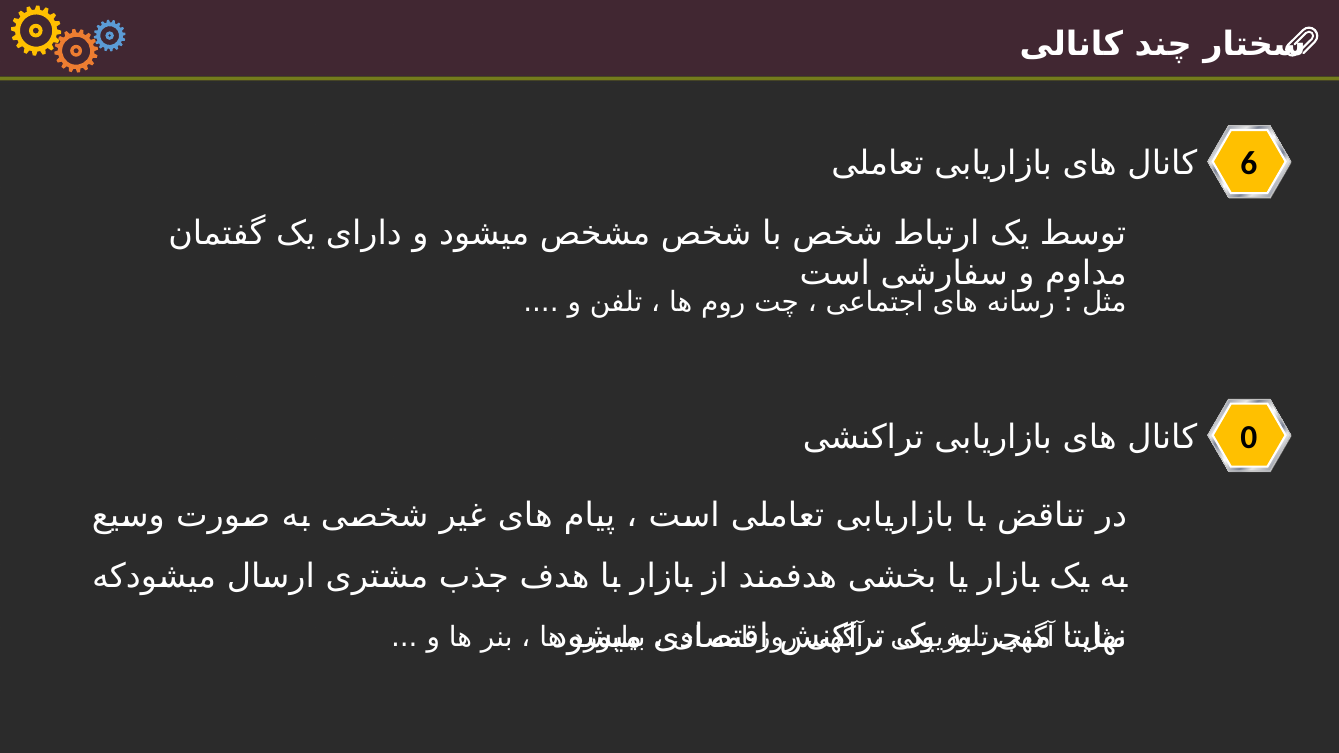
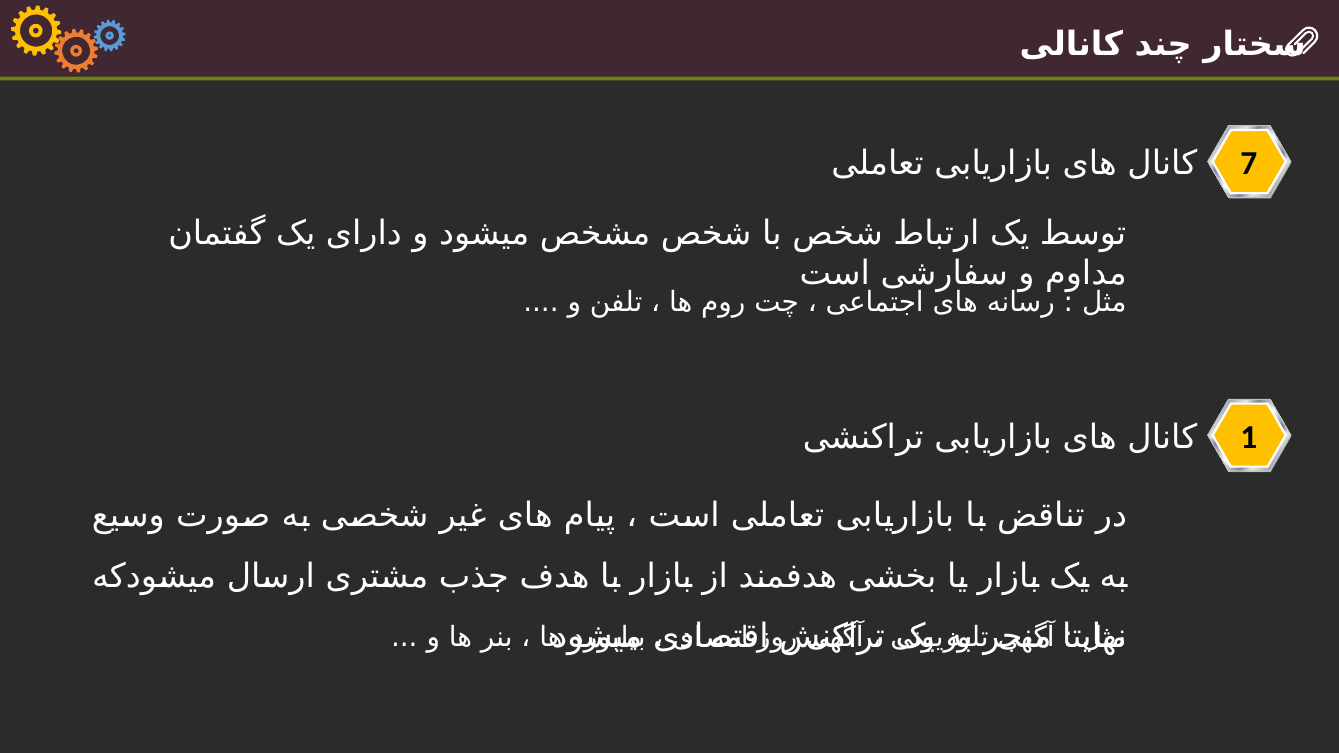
6: 6 -> 7
0: 0 -> 1
